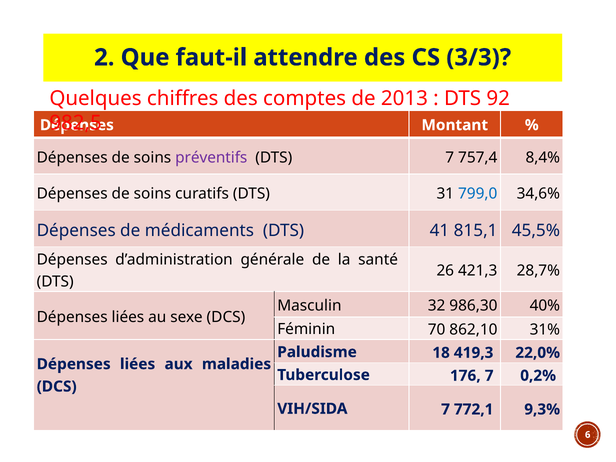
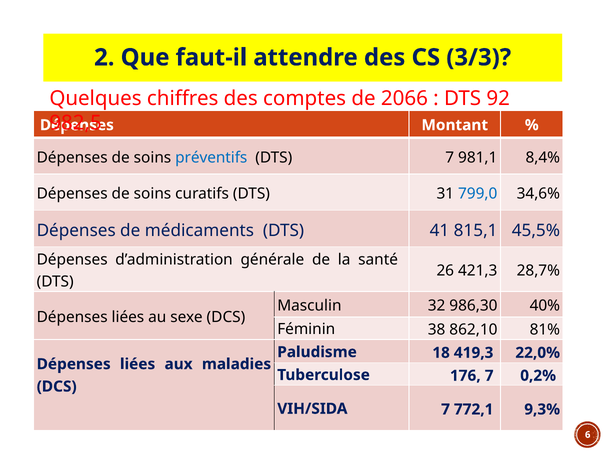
2013: 2013 -> 2066
préventifs colour: purple -> blue
757,4: 757,4 -> 981,1
70: 70 -> 38
31%: 31% -> 81%
